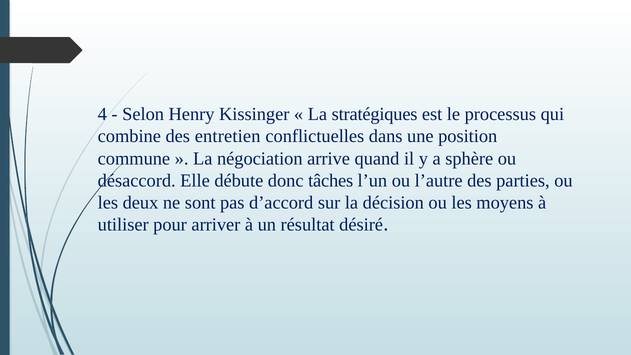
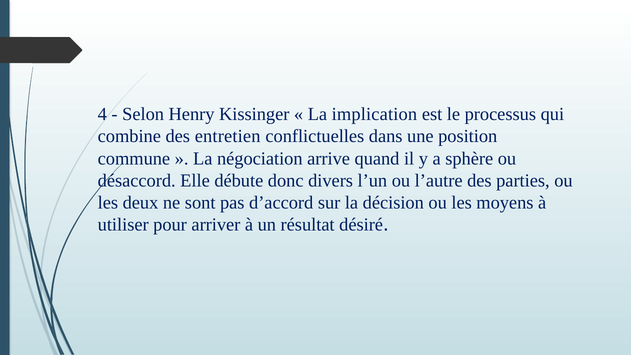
stratégiques: stratégiques -> implication
tâches: tâches -> divers
